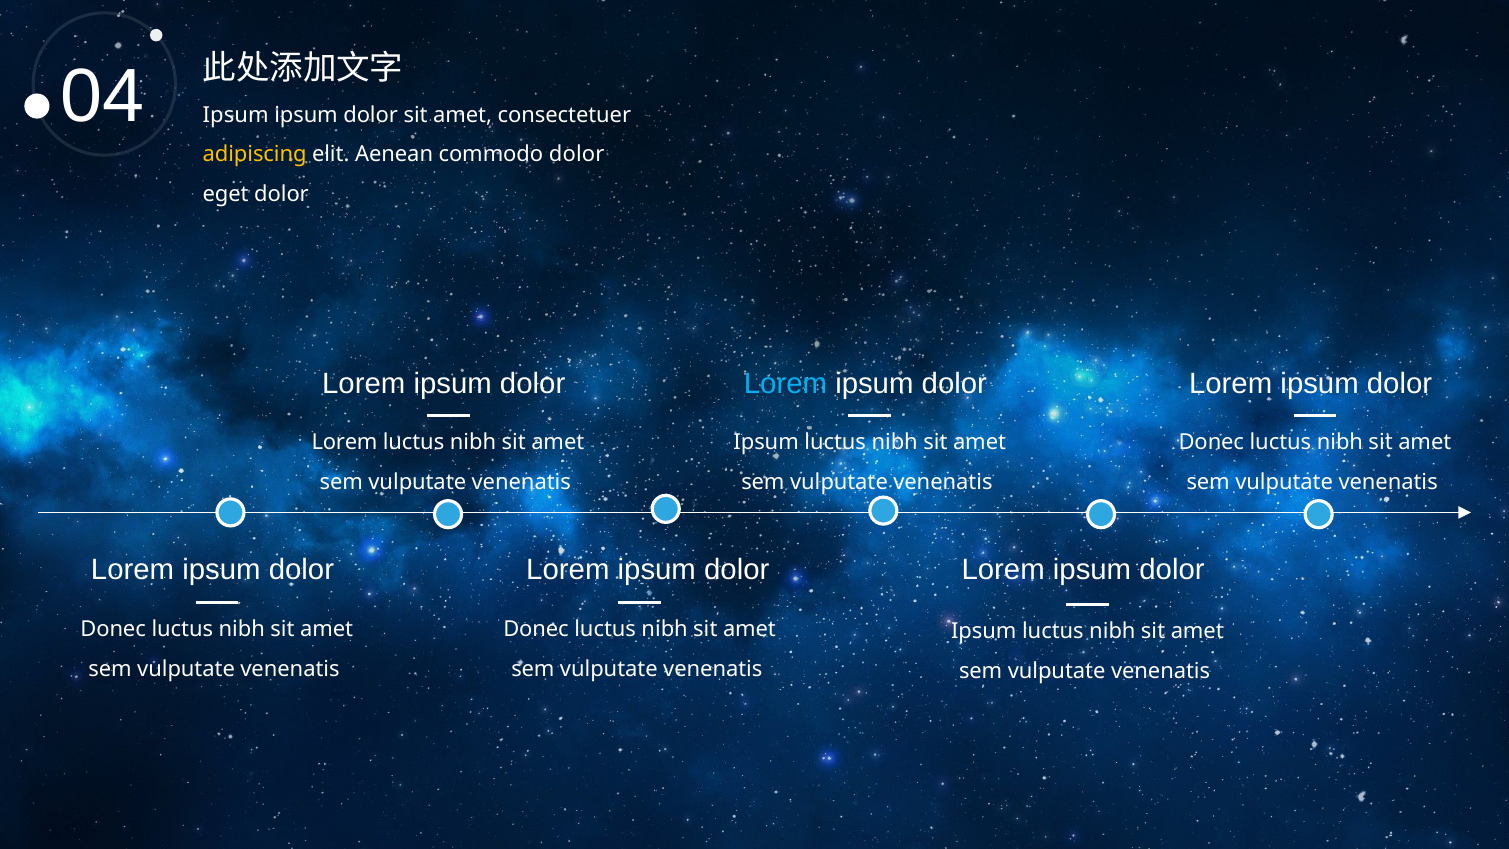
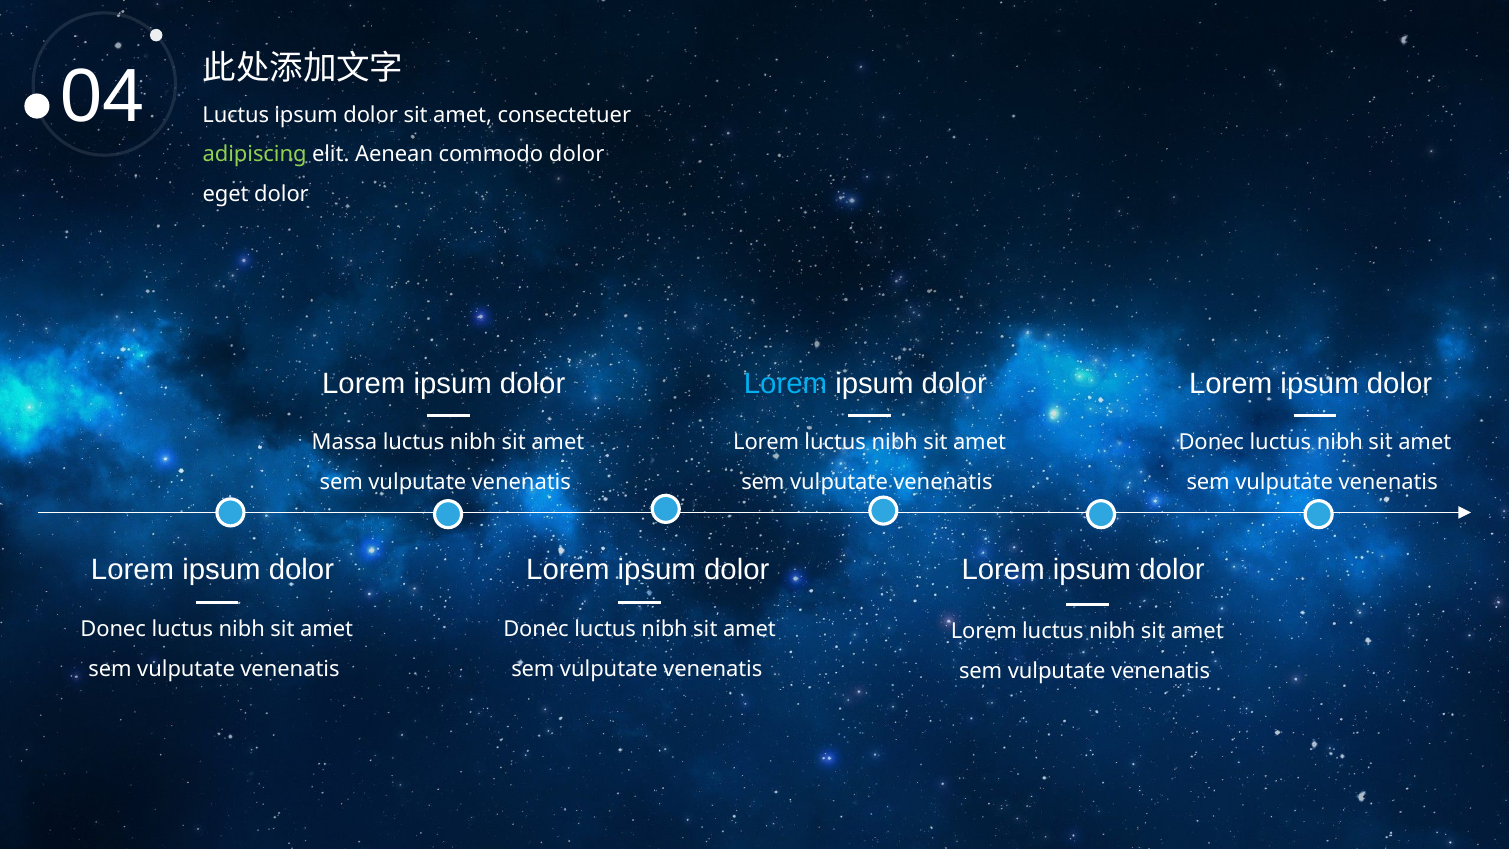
Ipsum at (236, 115): Ipsum -> Luctus
adipiscing colour: yellow -> light green
Lorem at (345, 442): Lorem -> Massa
Ipsum at (766, 442): Ipsum -> Lorem
Ipsum at (984, 631): Ipsum -> Lorem
